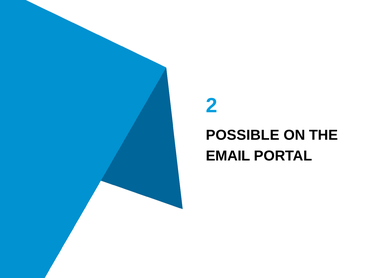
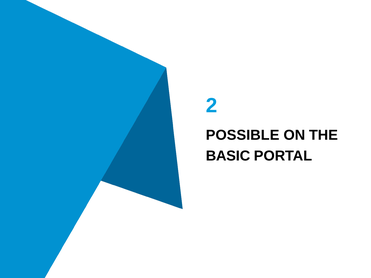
EMAIL: EMAIL -> BASIC
